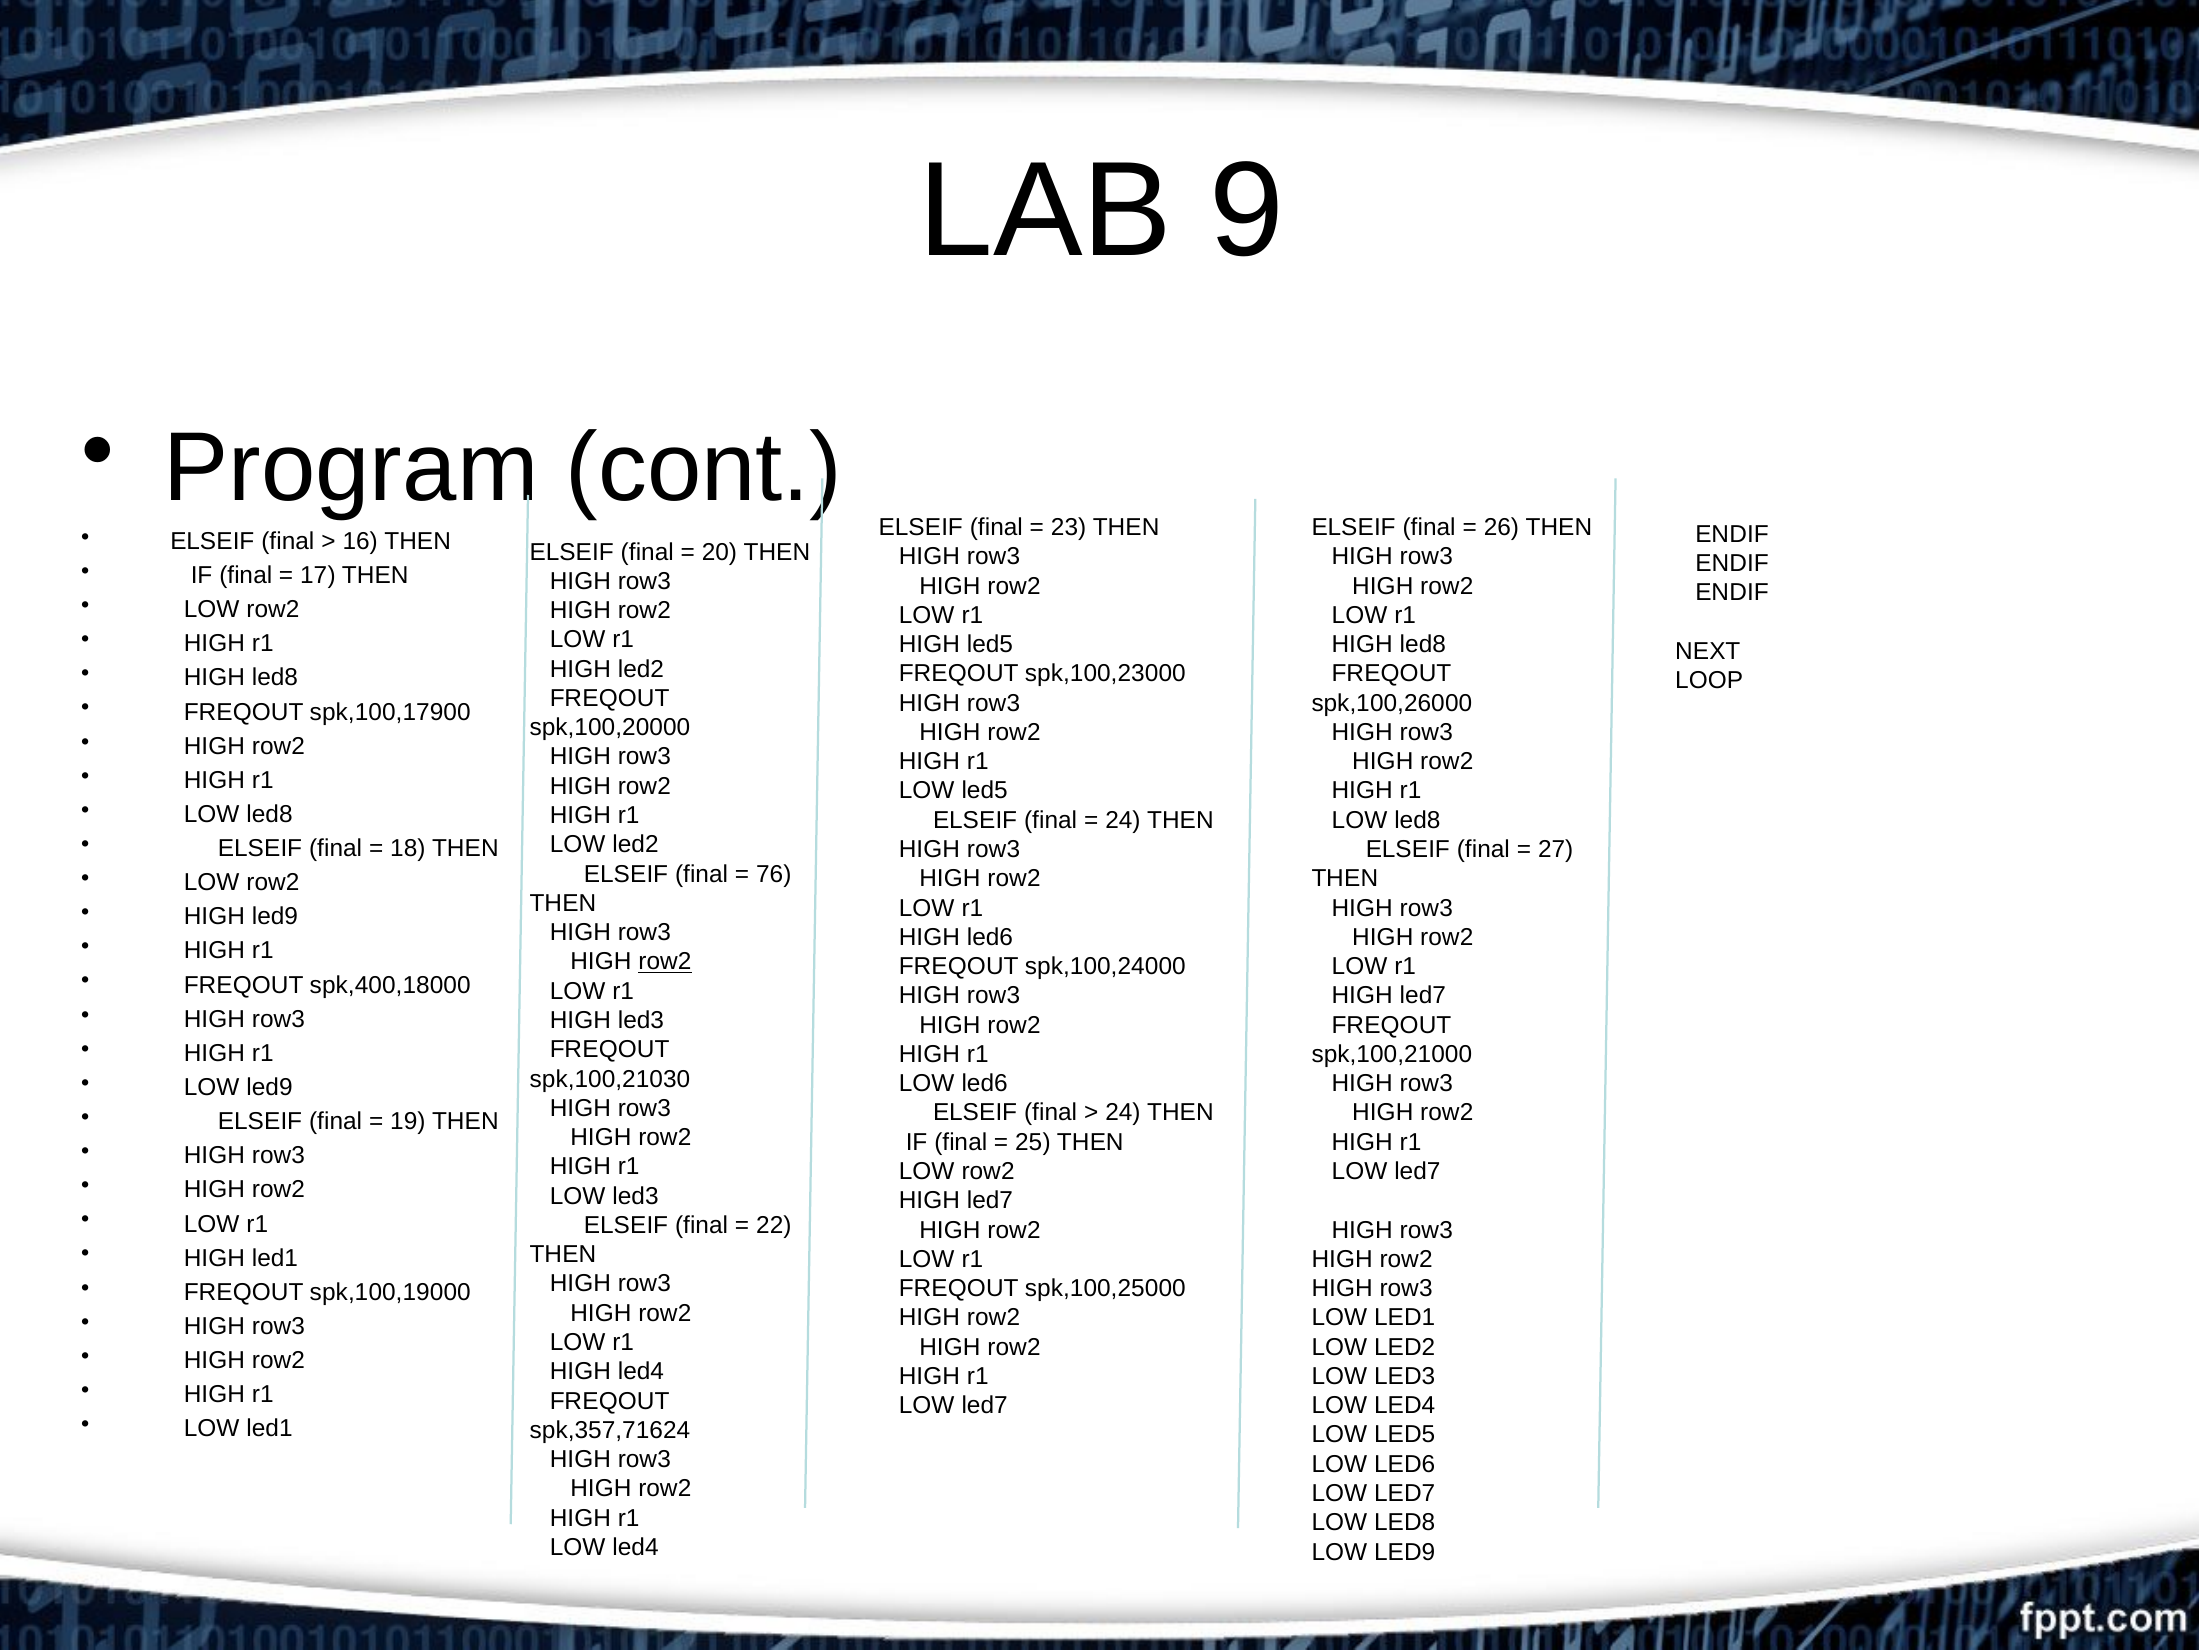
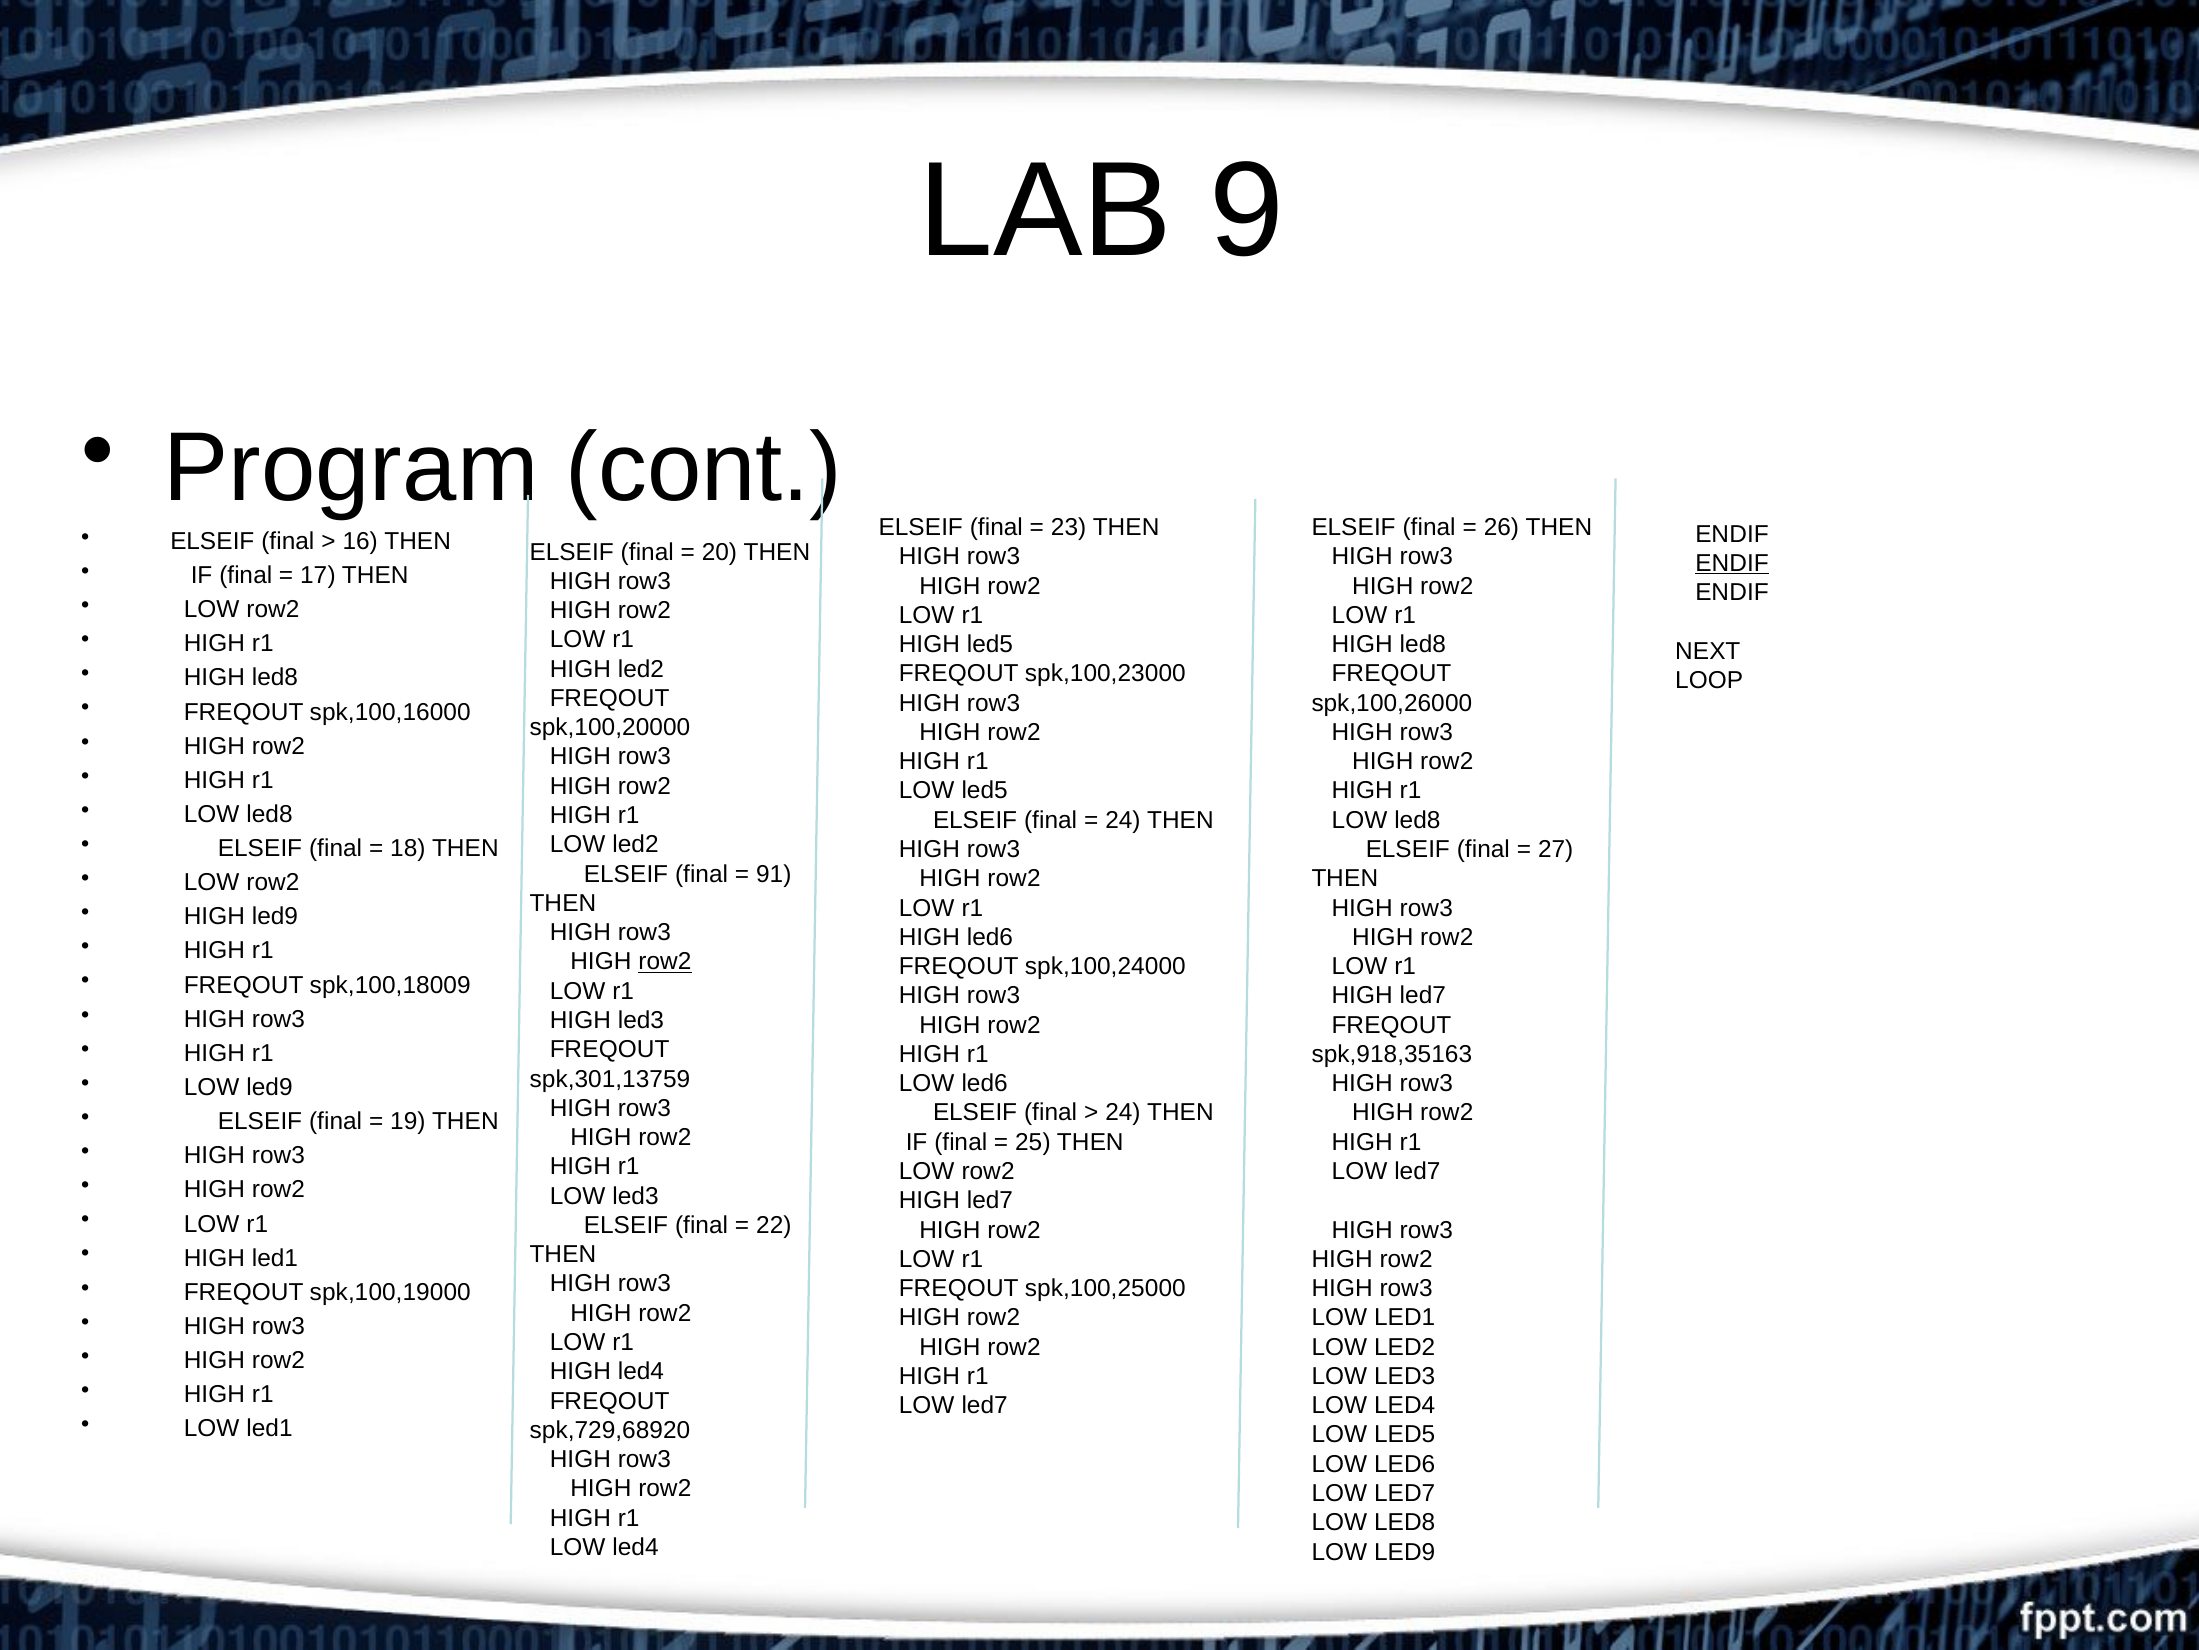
ENDIF at (1732, 563) underline: none -> present
spk,100,17900: spk,100,17900 -> spk,100,16000
76: 76 -> 91
spk,400,18000: spk,400,18000 -> spk,100,18009
spk,100,21000: spk,100,21000 -> spk,918,35163
spk,100,21030: spk,100,21030 -> spk,301,13759
spk,357,71624: spk,357,71624 -> spk,729,68920
